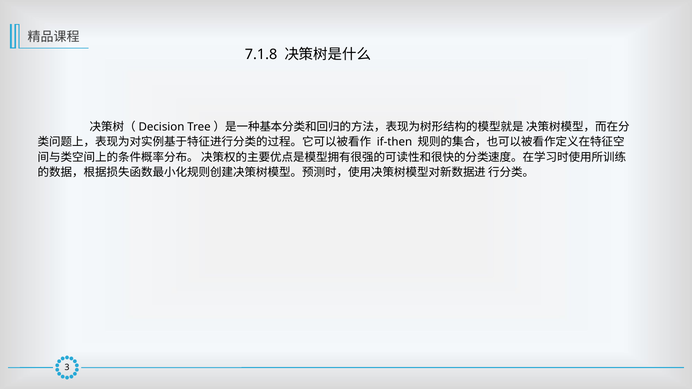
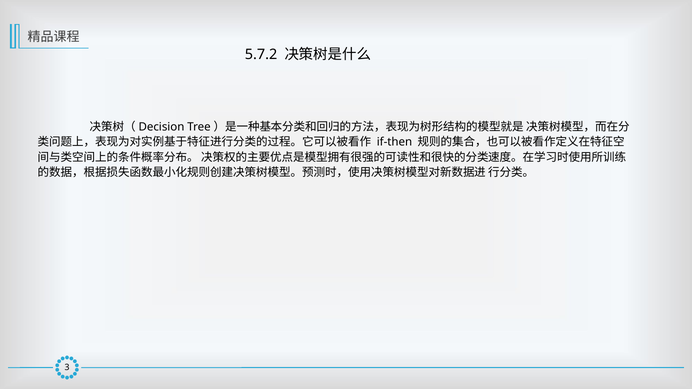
7.1.8: 7.1.8 -> 5.7.2
